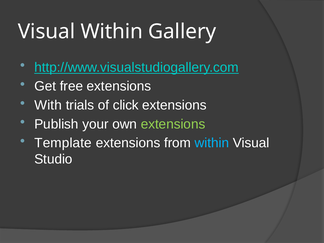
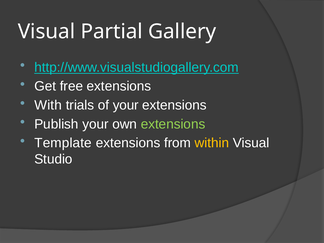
Visual Within: Within -> Partial
of click: click -> your
within at (212, 143) colour: light blue -> yellow
